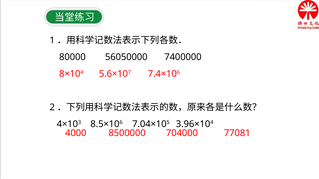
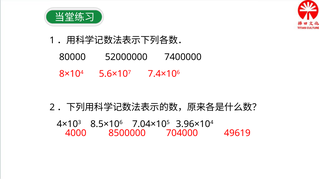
56050000: 56050000 -> 52000000
77081: 77081 -> 49619
